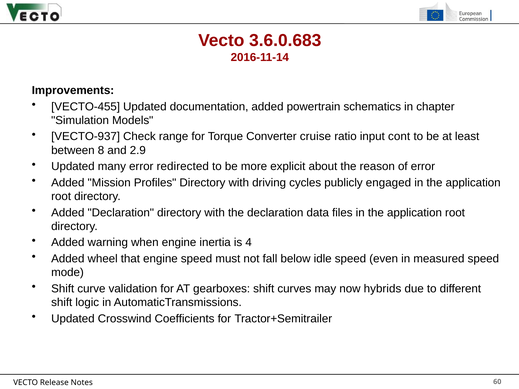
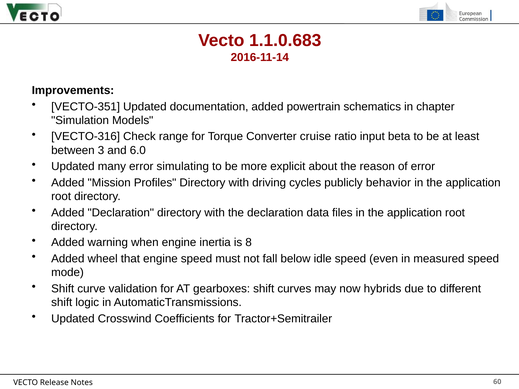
3.6.0.683: 3.6.0.683 -> 1.1.0.683
VECTO-455: VECTO-455 -> VECTO-351
VECTO-937: VECTO-937 -> VECTO-316
cont: cont -> beta
8: 8 -> 3
2.9: 2.9 -> 6.0
redirected: redirected -> simulating
engaged: engaged -> behavior
4: 4 -> 8
